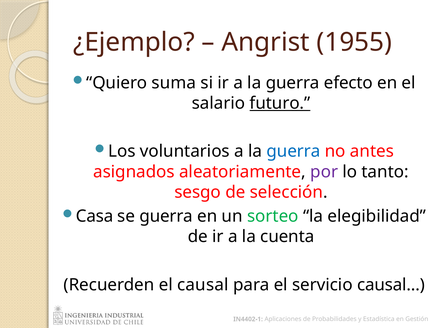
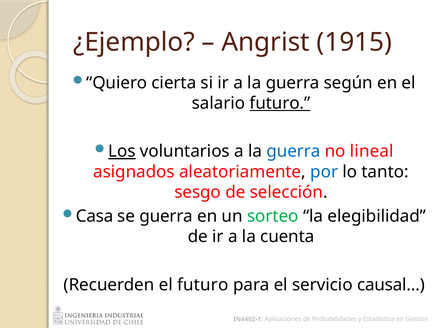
1955: 1955 -> 1915
suma: suma -> cierta
efecto: efecto -> según
Los underline: none -> present
antes: antes -> lineal
por colour: purple -> blue
el causal: causal -> futuro
